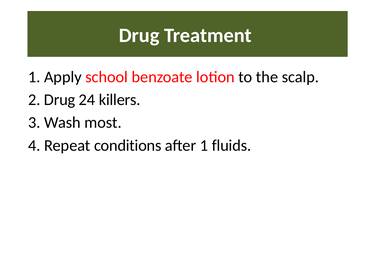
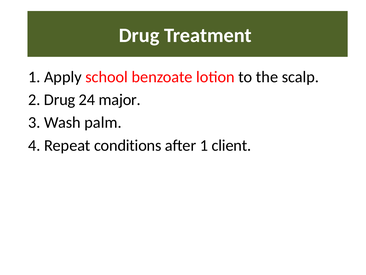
killers: killers -> major
most: most -> palm
fluids: fluids -> client
